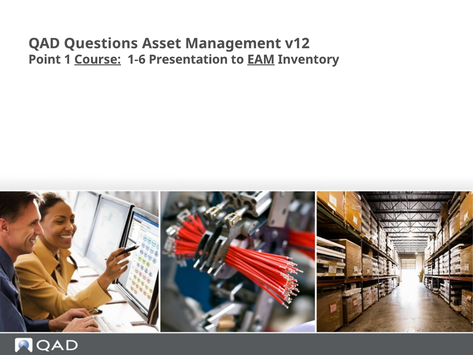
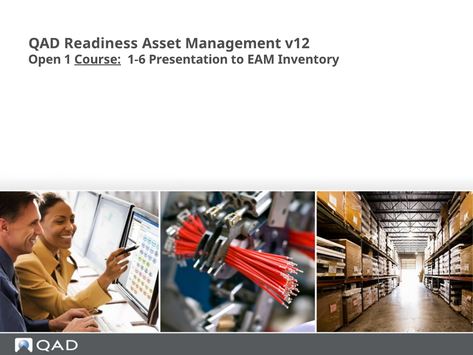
Questions: Questions -> Readiness
Point: Point -> Open
EAM underline: present -> none
